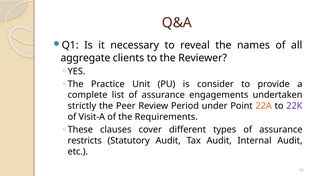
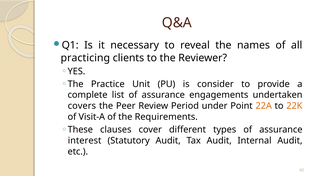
aggregate: aggregate -> practicing
strictly: strictly -> covers
22K colour: purple -> orange
restricts: restricts -> interest
